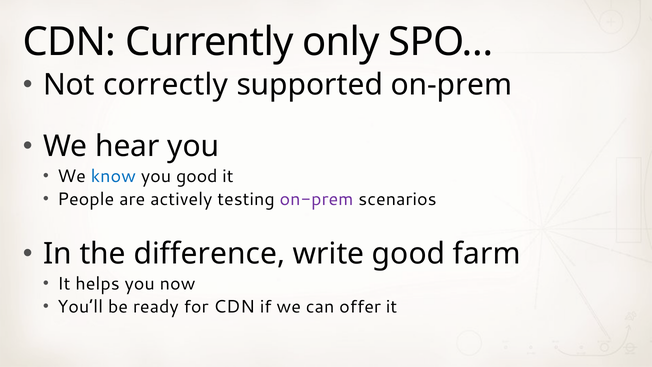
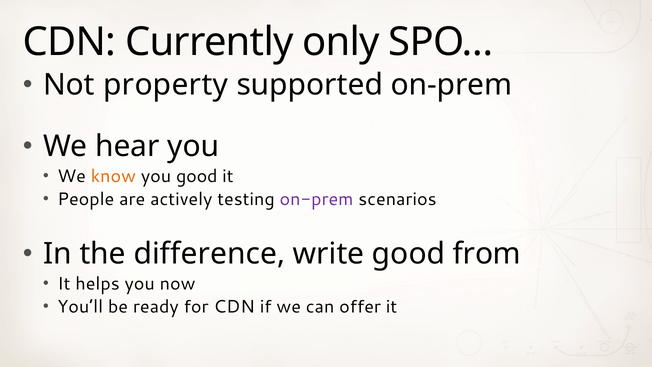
correctly: correctly -> property
know colour: blue -> orange
farm: farm -> from
